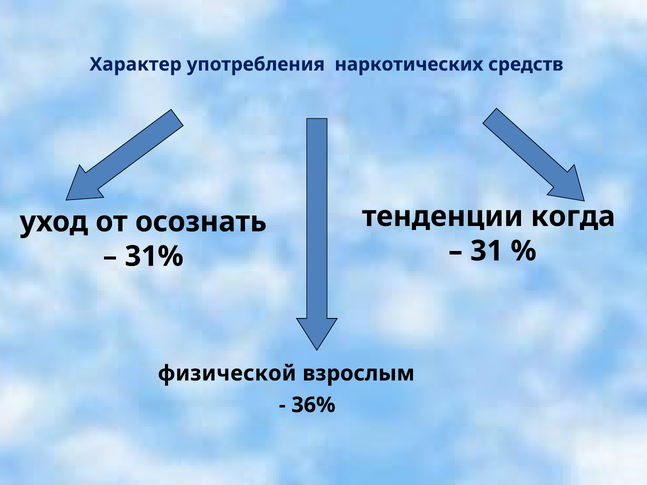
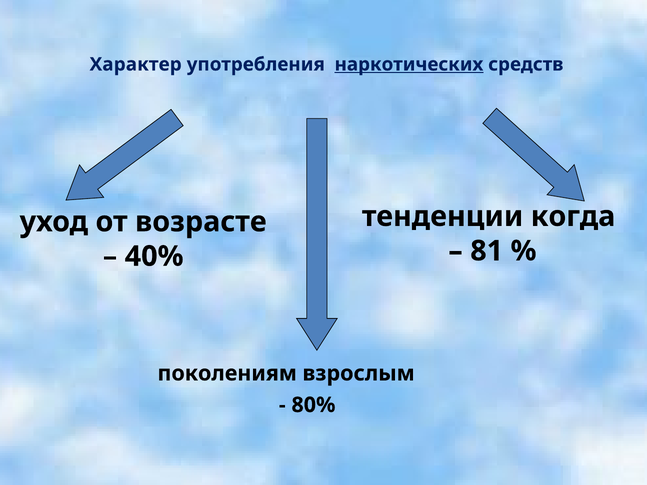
наркотических underline: none -> present
осознать: осознать -> возрасте
31: 31 -> 81
31%: 31% -> 40%
физической: физической -> поколениям
36%: 36% -> 80%
